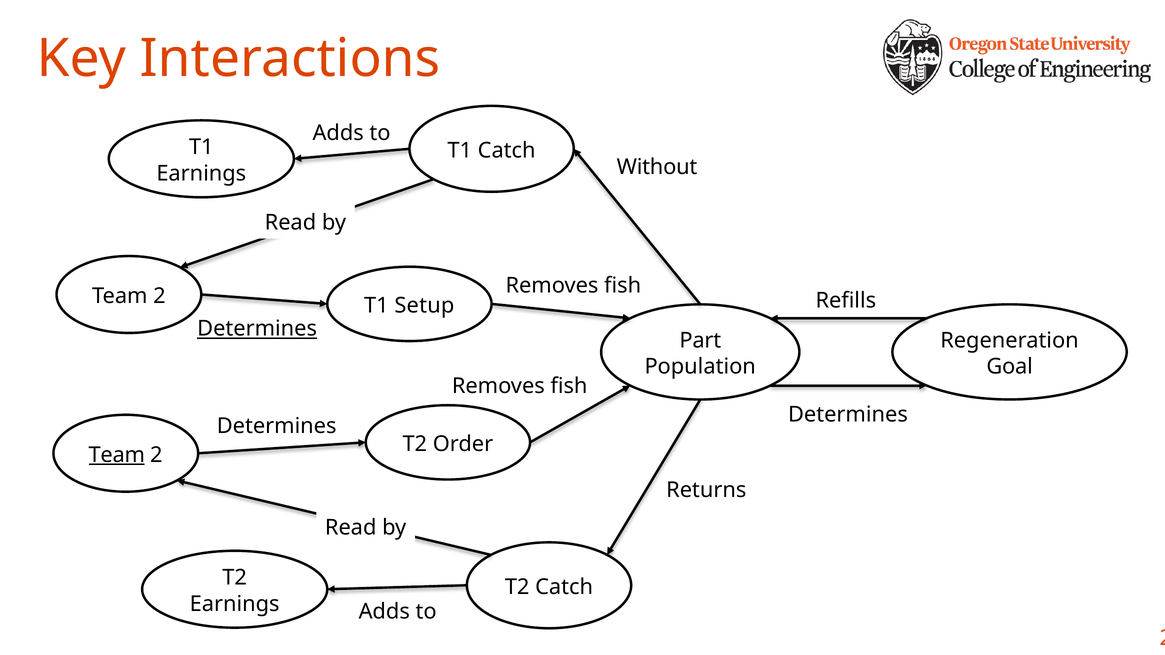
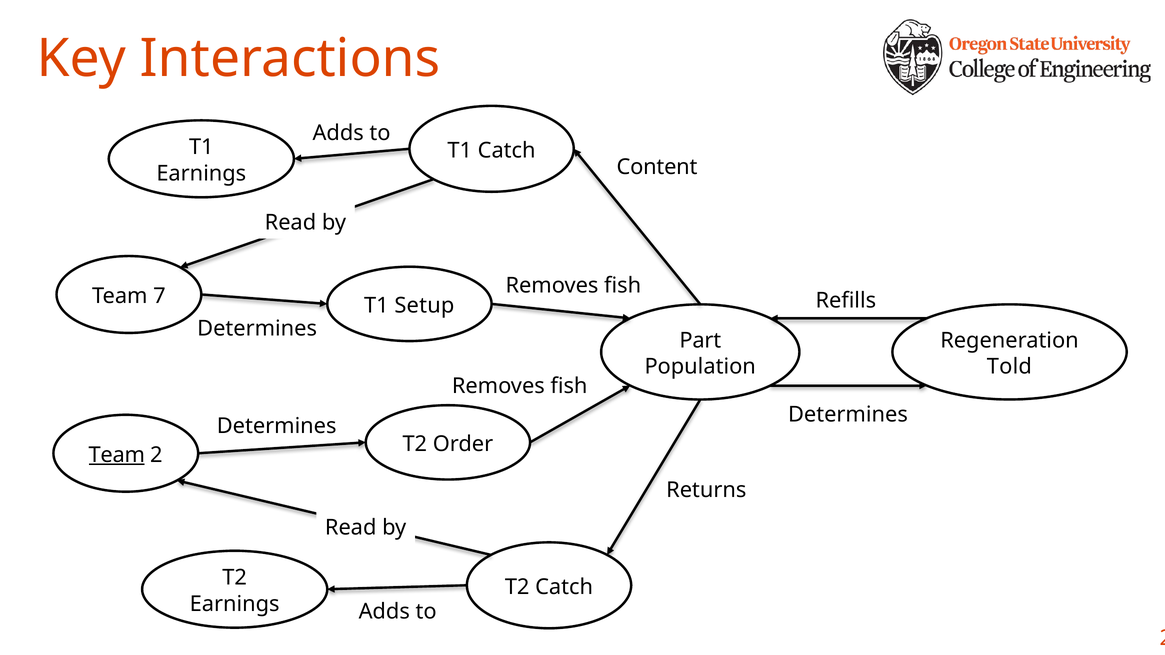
Without: Without -> Content
2 at (159, 296): 2 -> 7
Determines at (257, 329) underline: present -> none
Goal: Goal -> Told
